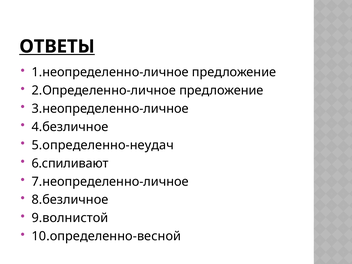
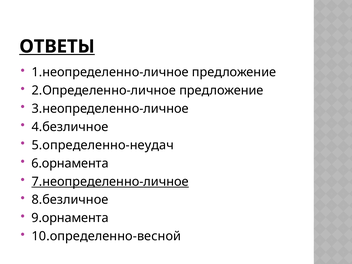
6.спиливают: 6.спиливают -> 6.орнамента
7.неопределенно-личное underline: none -> present
9.волнистой: 9.волнистой -> 9.орнамента
